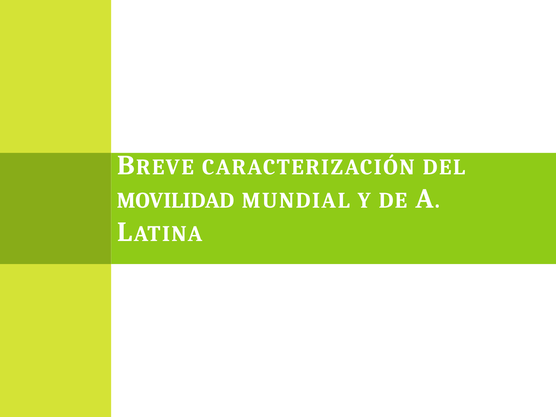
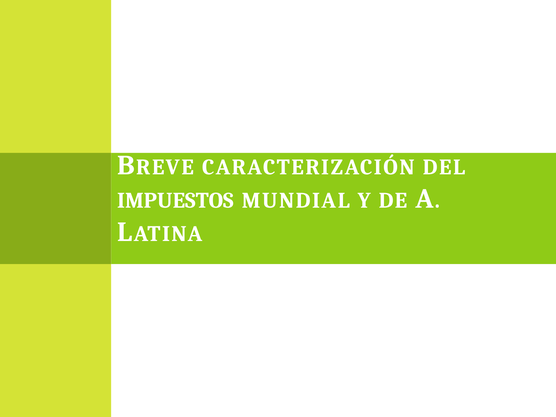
MOVILIDAD: MOVILIDAD -> IMPUESTOS
